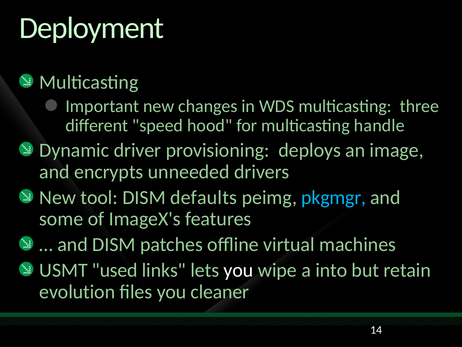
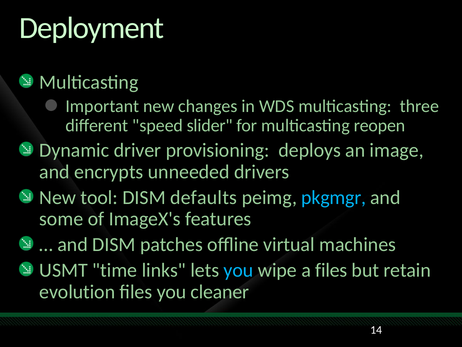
hood: hood -> slider
handle: handle -> reopen
used: used -> time
you at (238, 270) colour: white -> light blue
a into: into -> files
